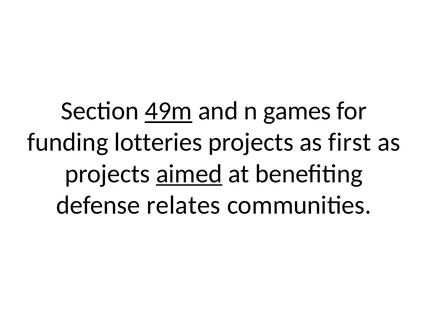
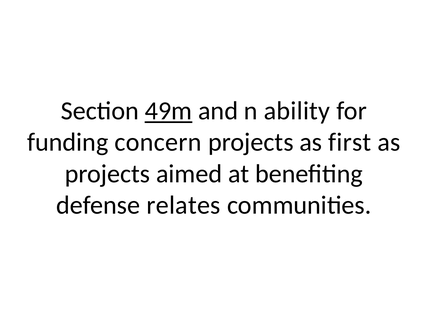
games: games -> ability
lotteries: lotteries -> concern
aimed underline: present -> none
